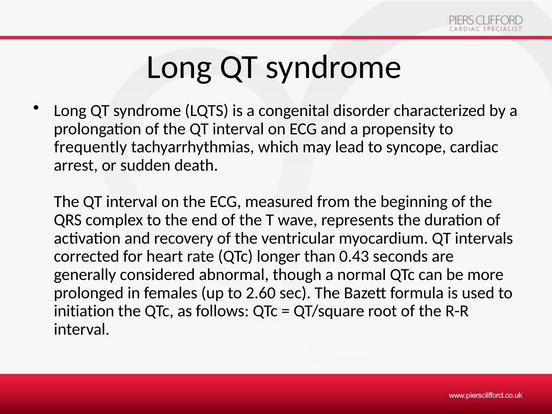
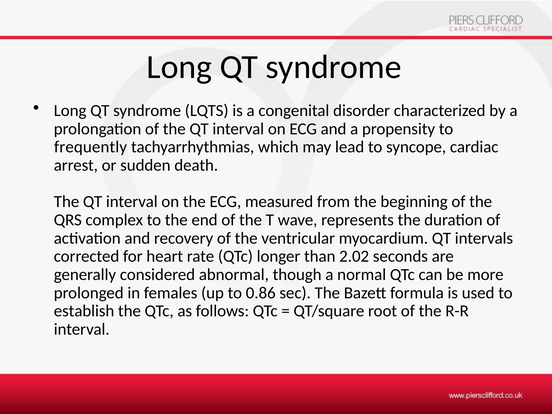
0.43: 0.43 -> 2.02
2.60: 2.60 -> 0.86
initiation: initiation -> establish
